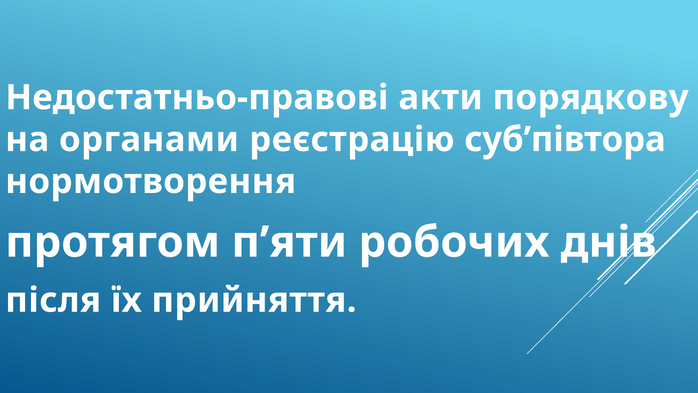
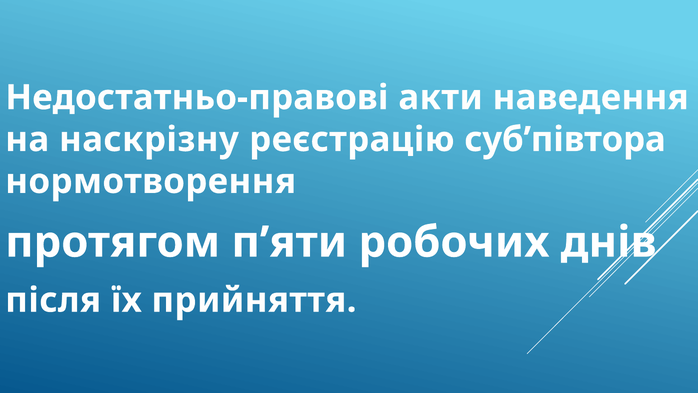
порядкову: порядкову -> наведення
органами: органами -> наскрізну
